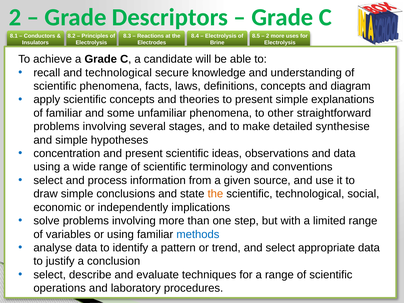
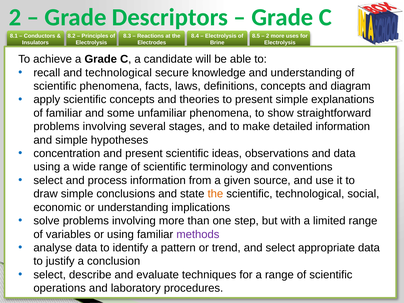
other: other -> show
detailed synthesise: synthesise -> information
or independently: independently -> understanding
methods colour: blue -> purple
